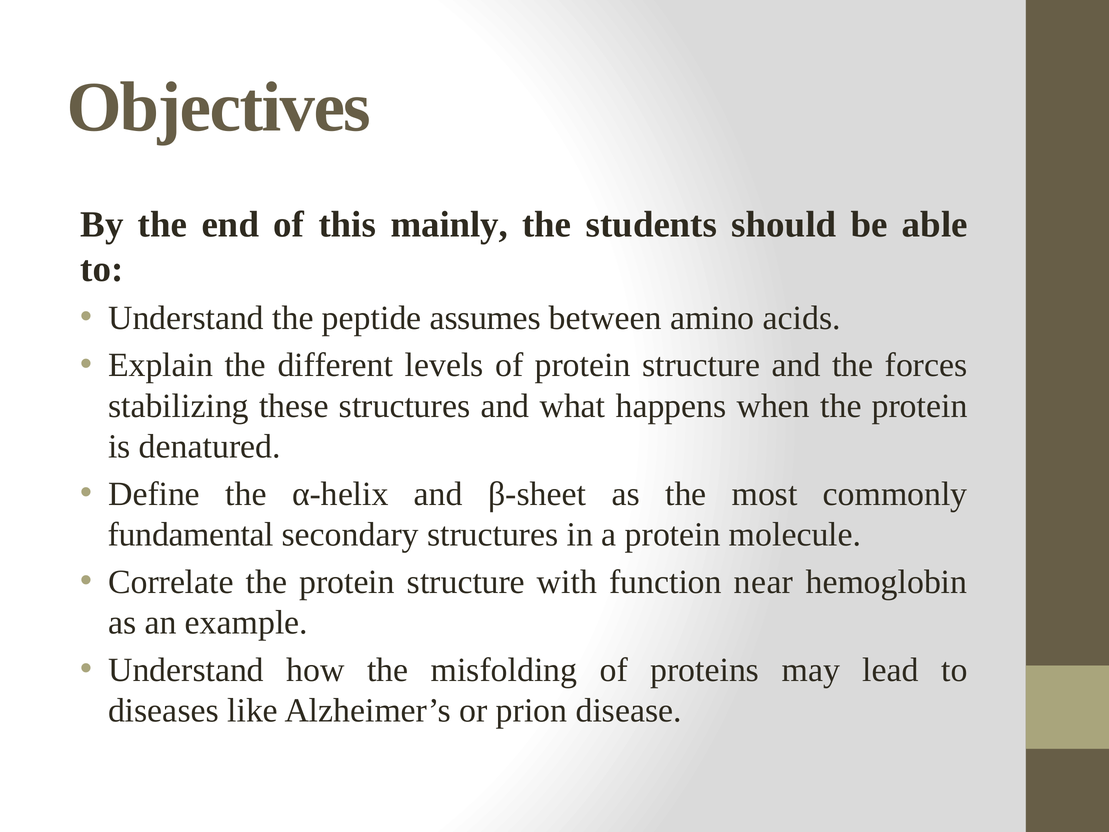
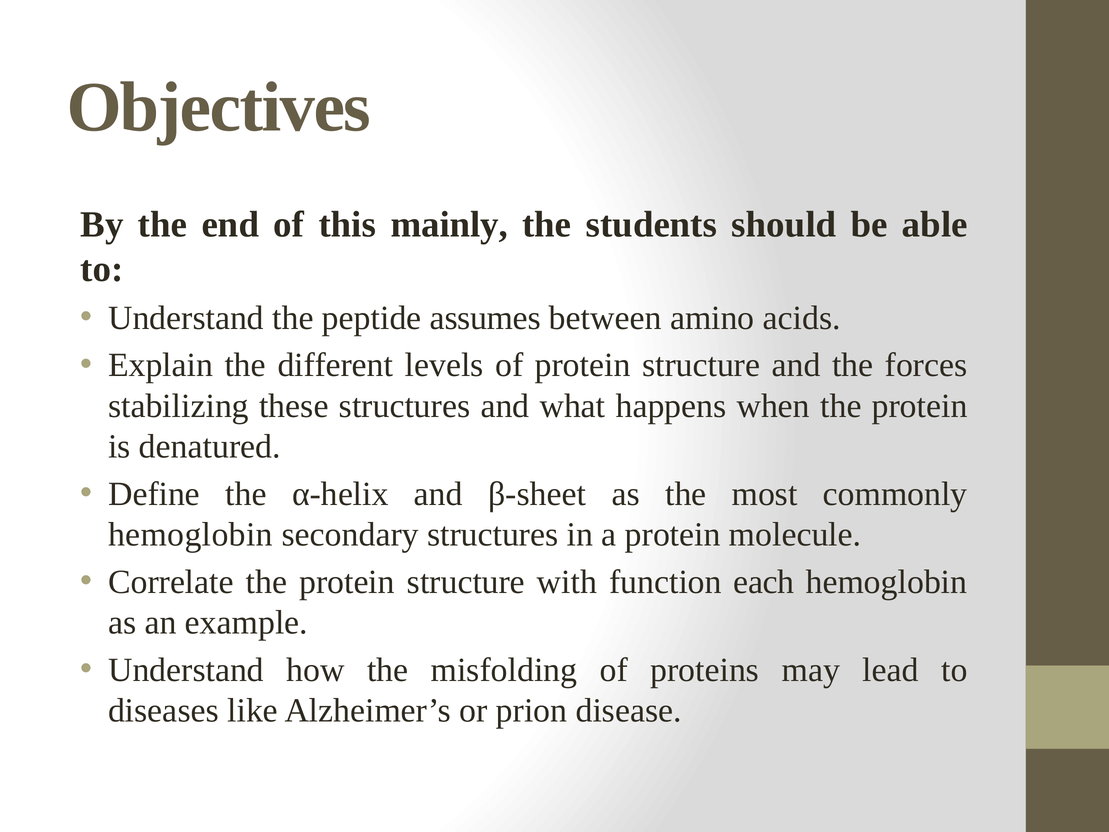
fundamental at (191, 534): fundamental -> hemoglobin
near: near -> each
